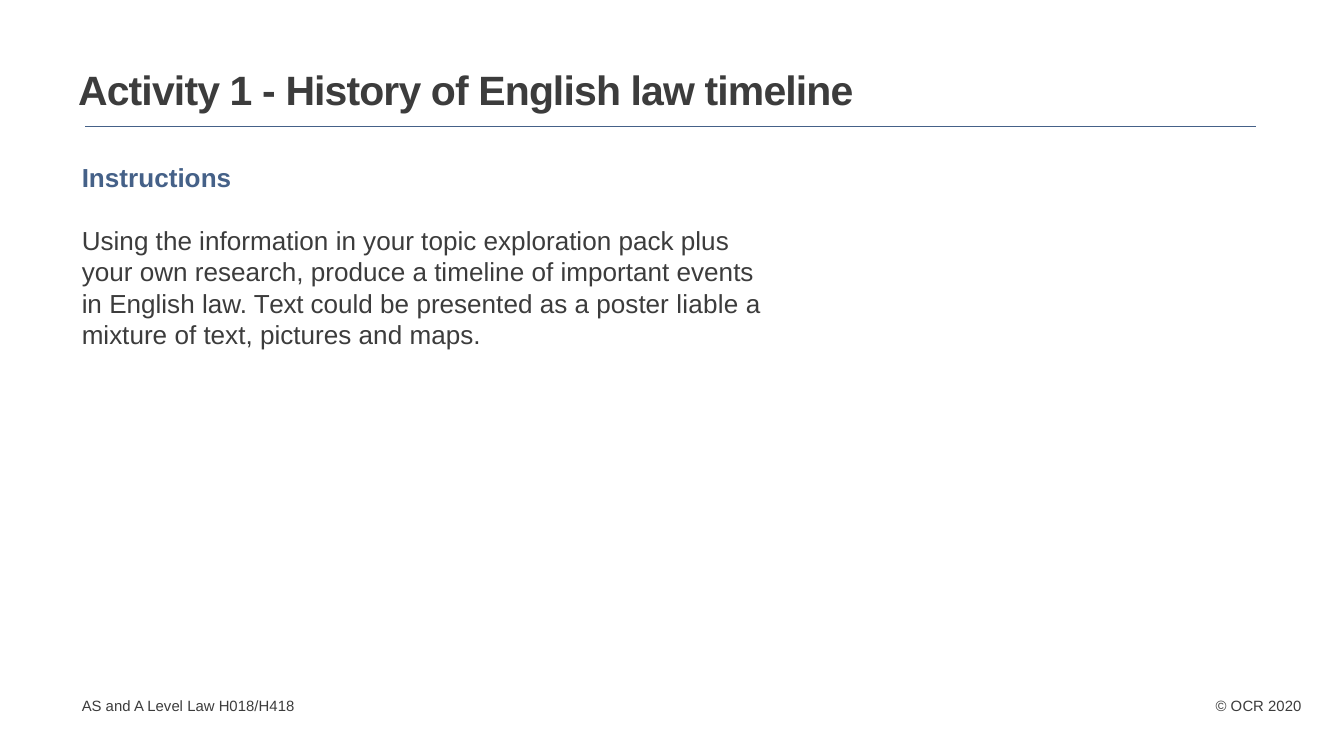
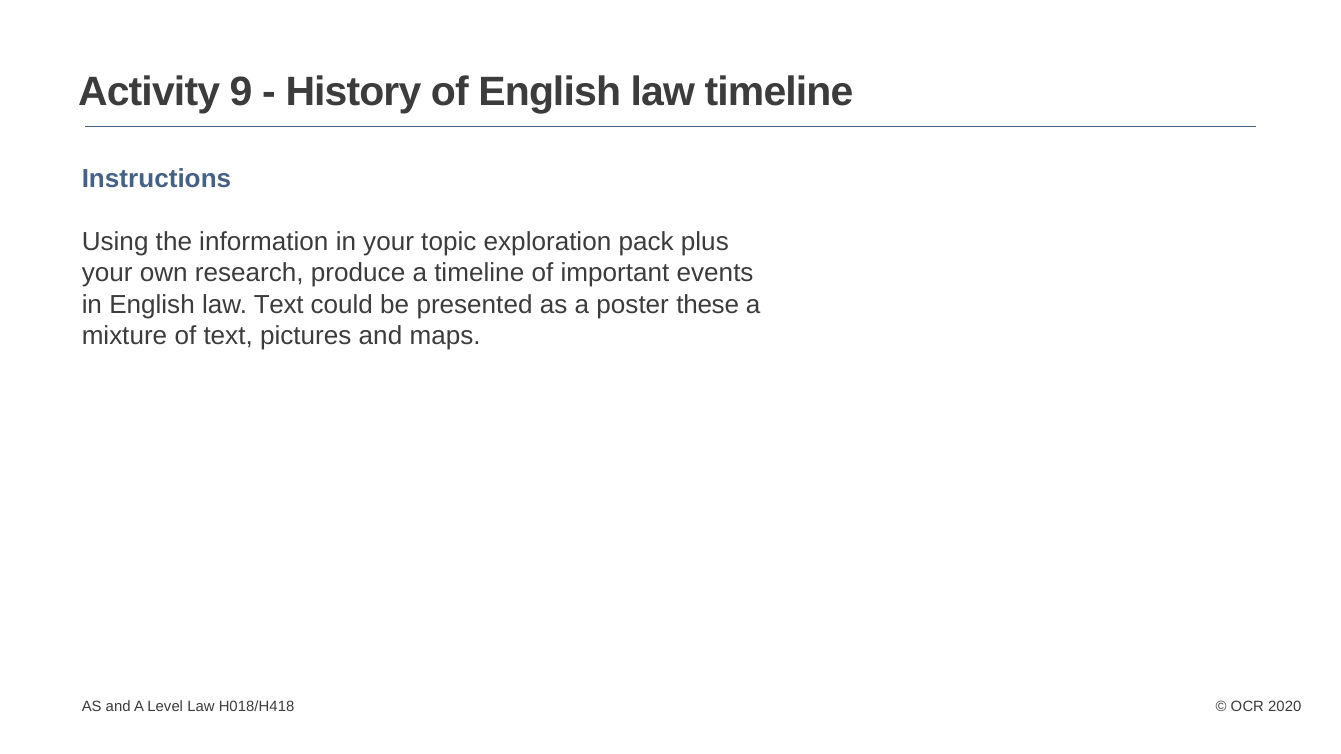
1: 1 -> 9
liable: liable -> these
